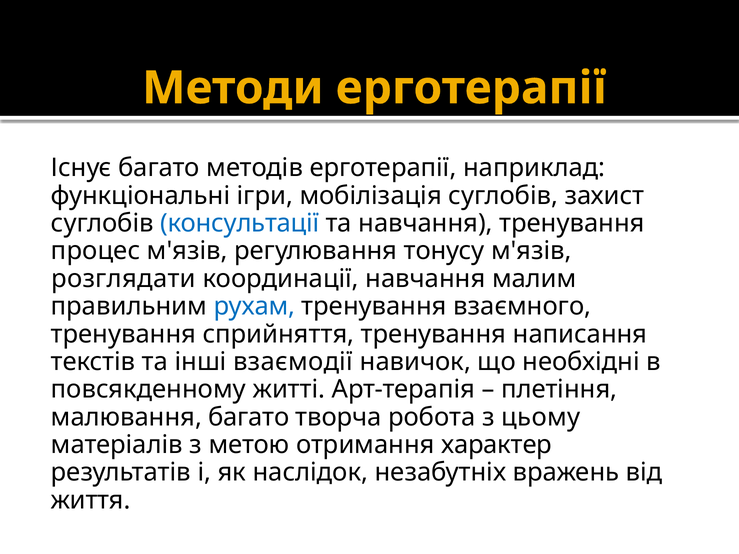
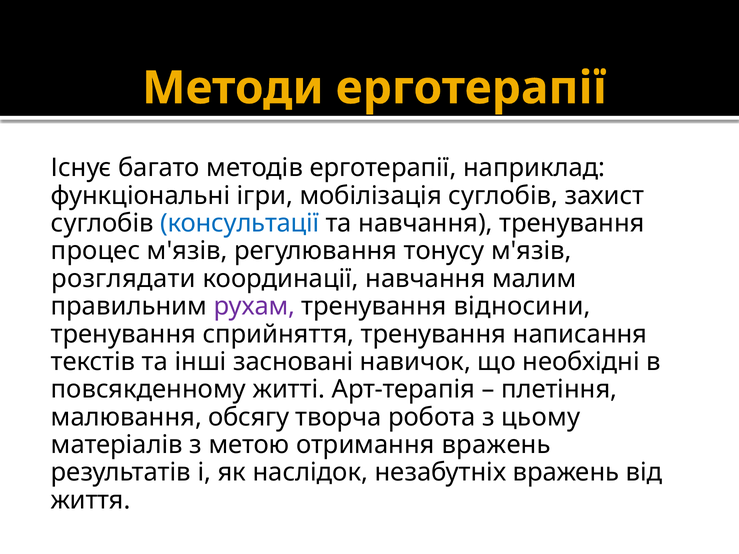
рухам colour: blue -> purple
взаємного: взаємного -> відносини
взаємодії: взаємодії -> засновані
малювання багато: багато -> обсягу
отримання характер: характер -> вражень
